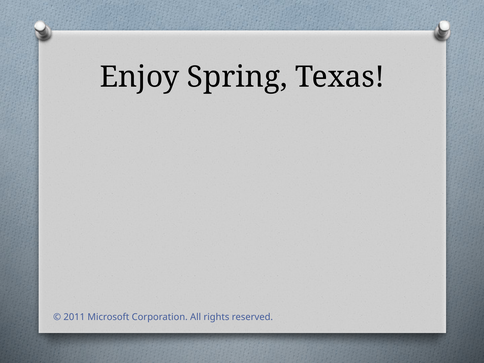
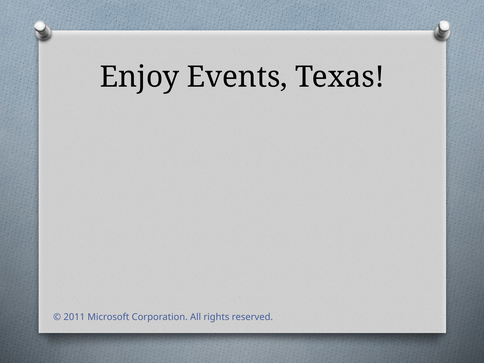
Spring: Spring -> Events
